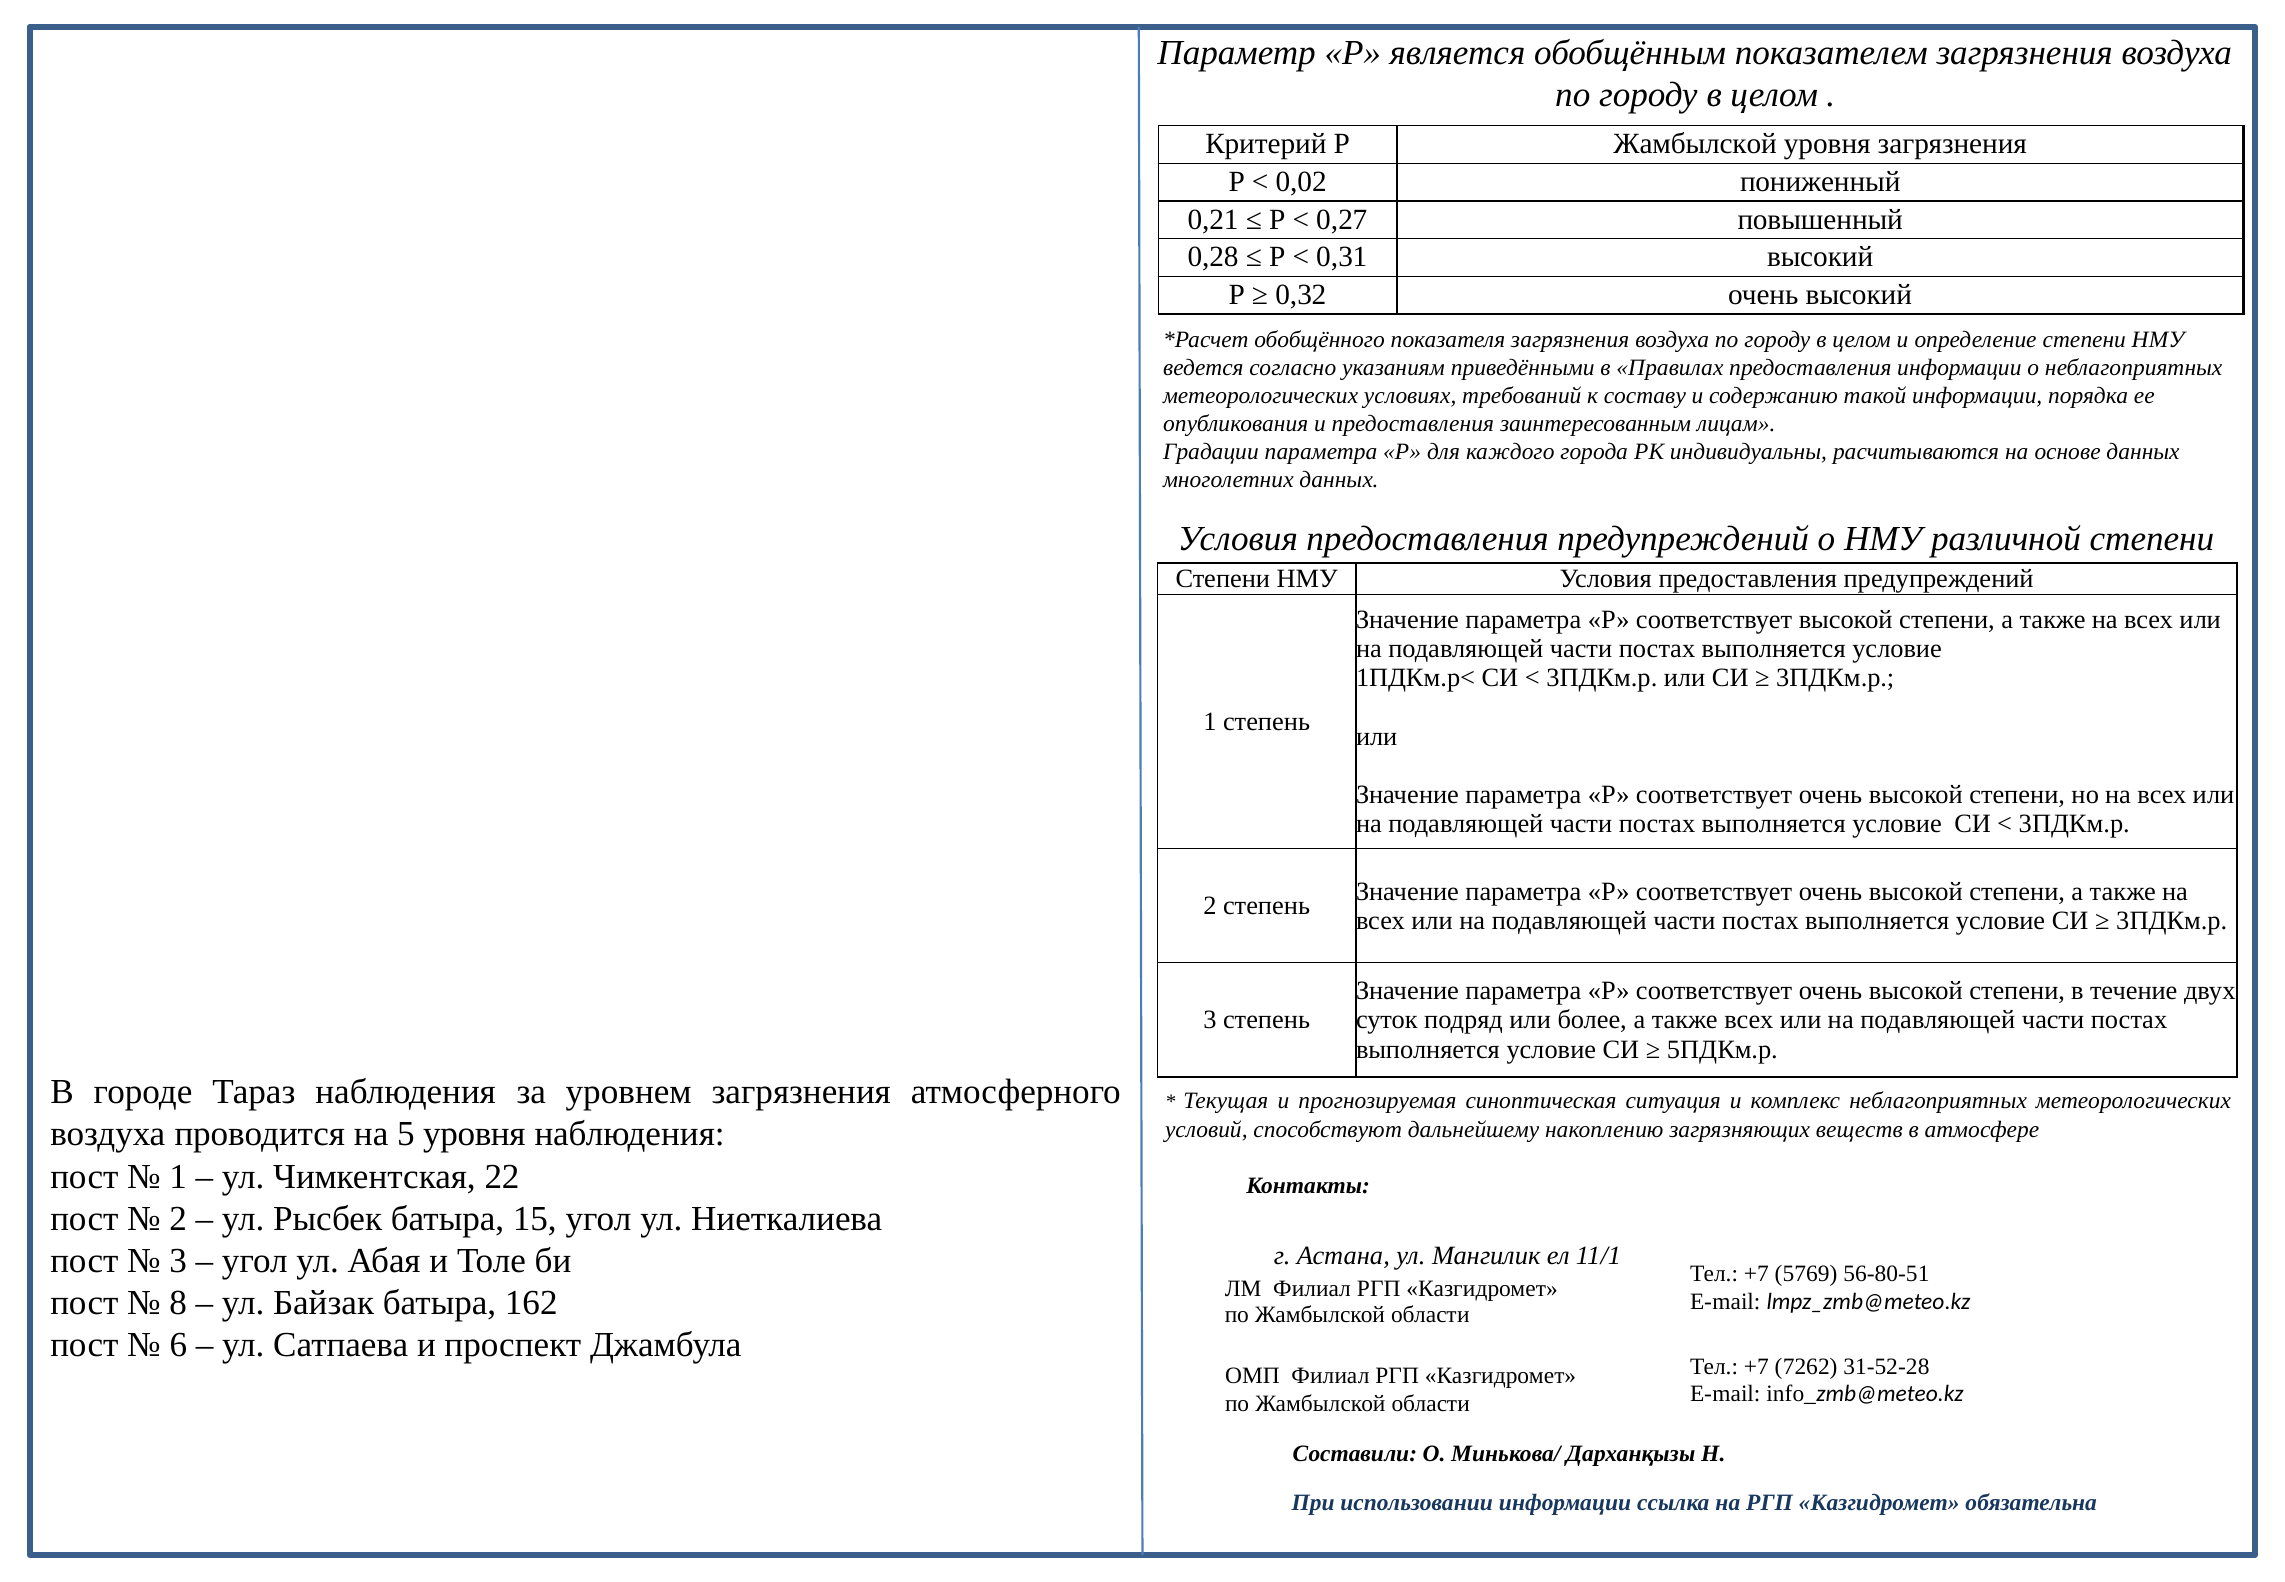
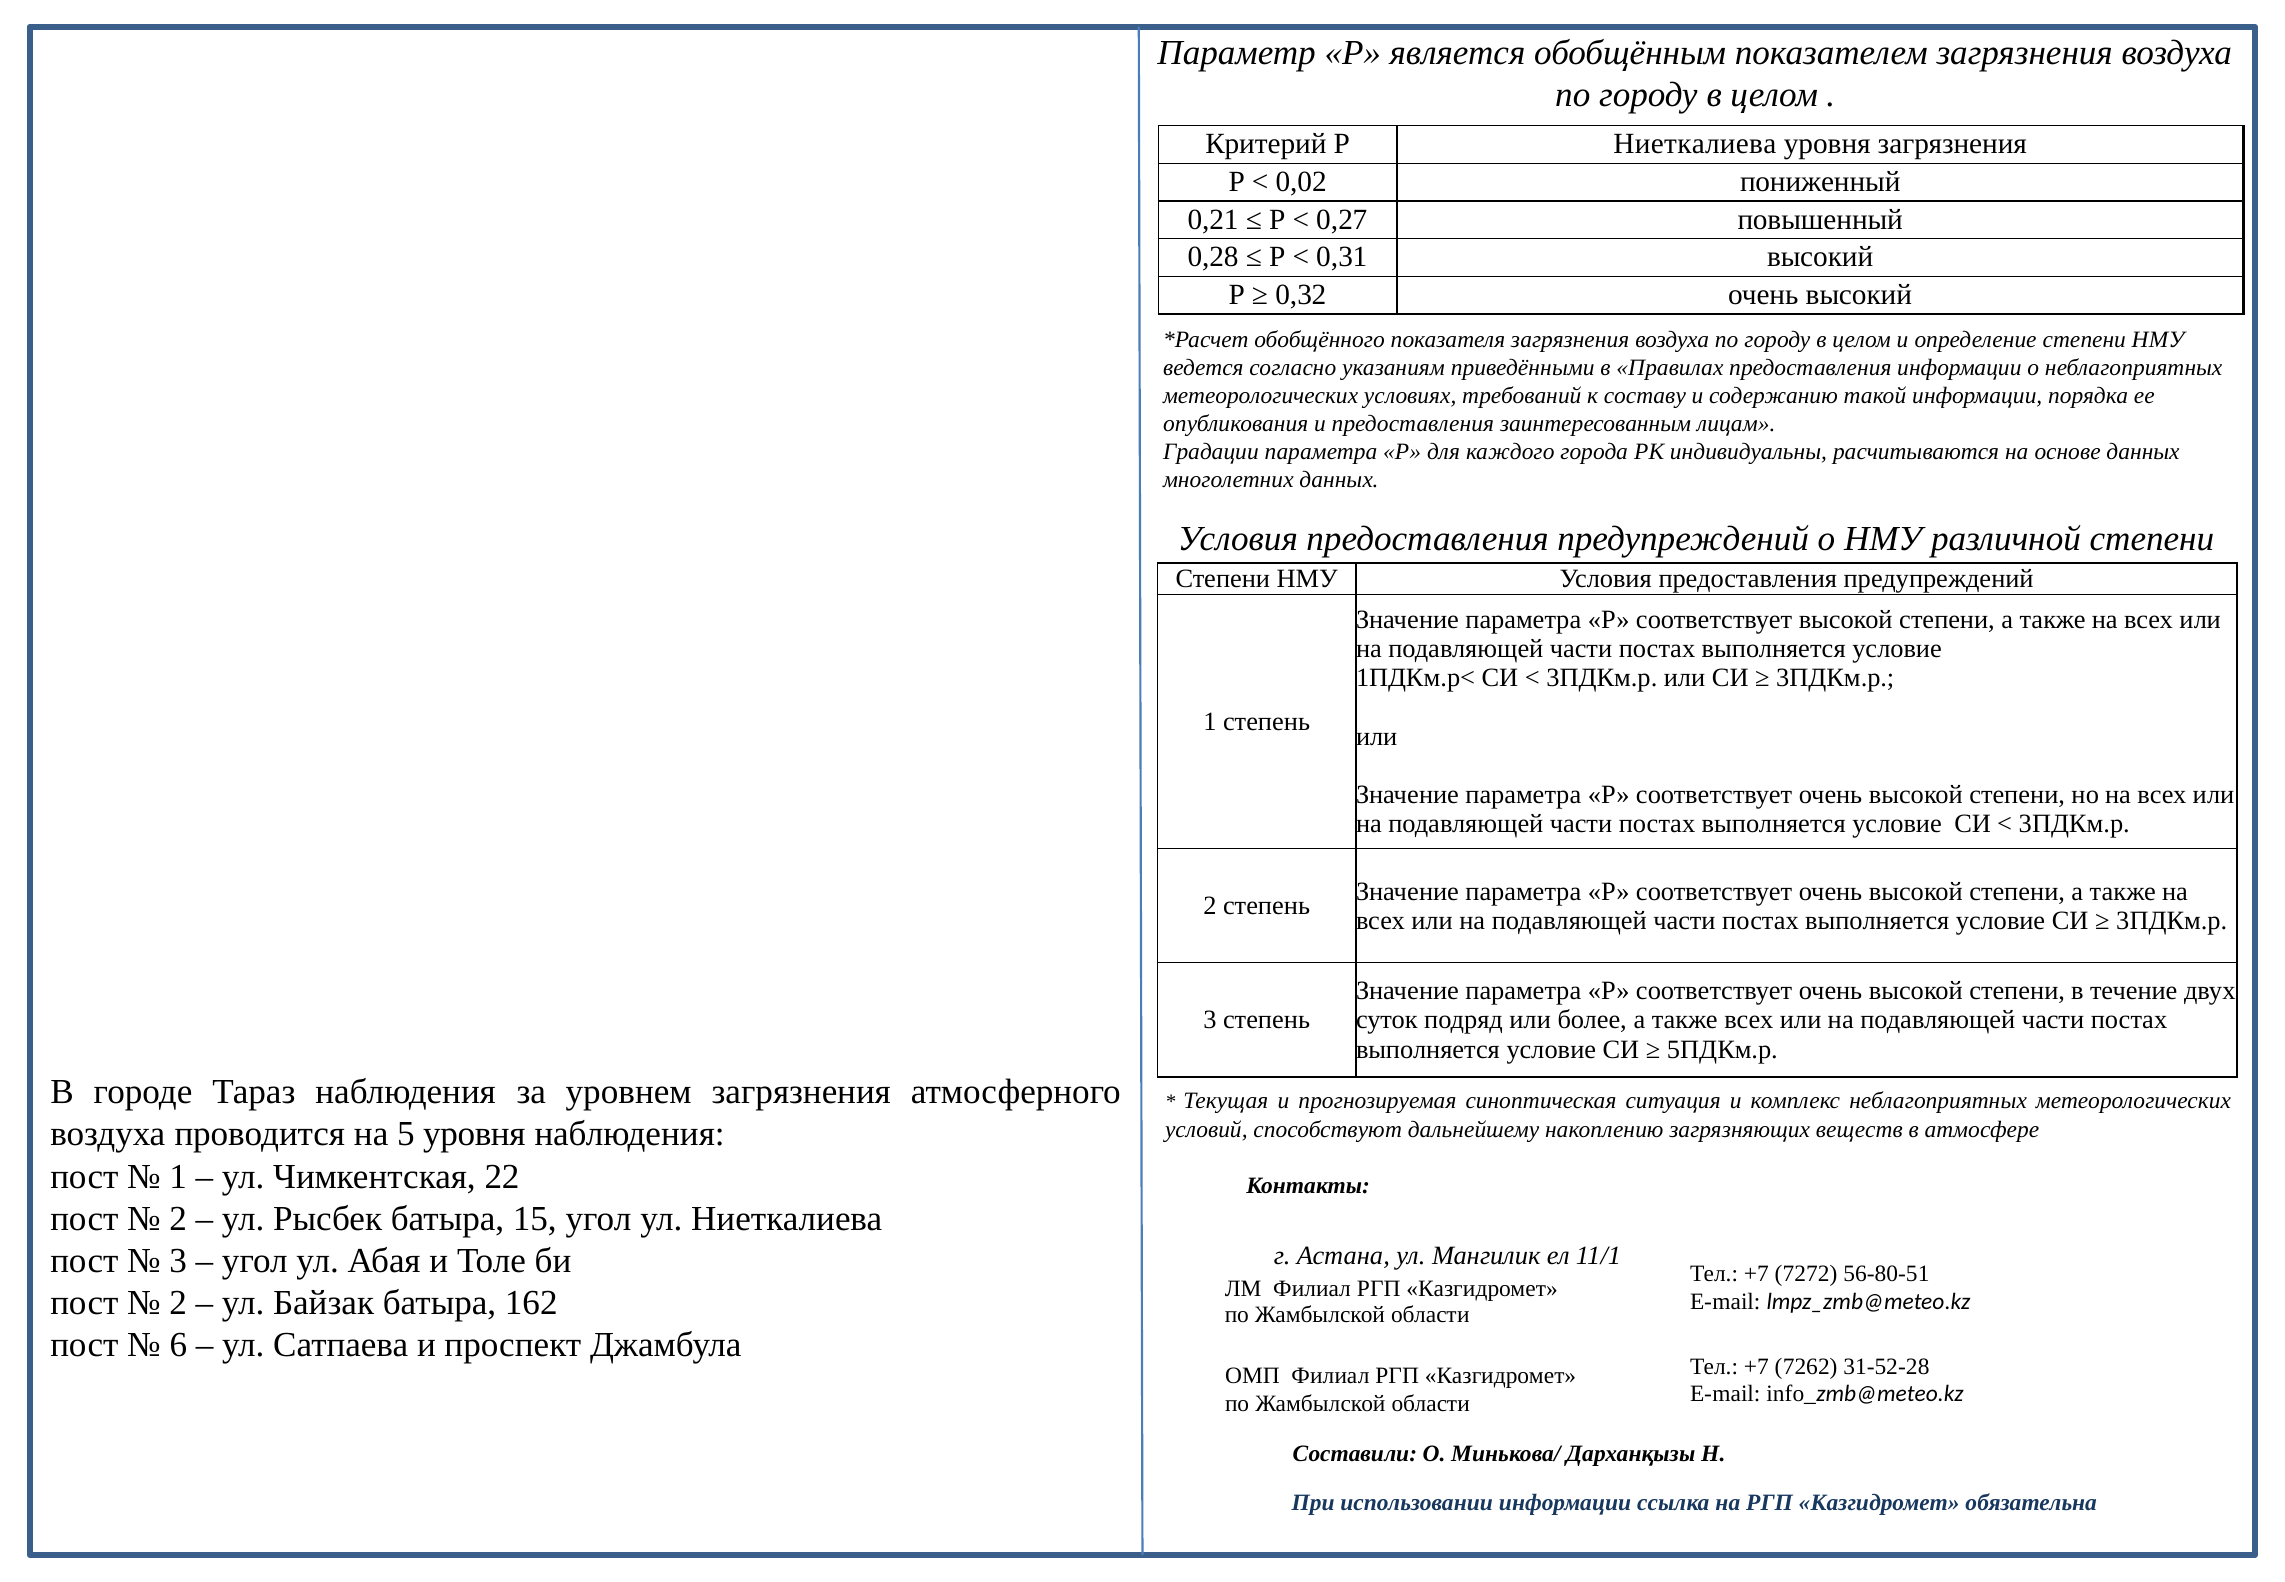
Р Жамбылской: Жамбылской -> Ниеткалиева
5769: 5769 -> 7272
8 at (178, 1303): 8 -> 2
